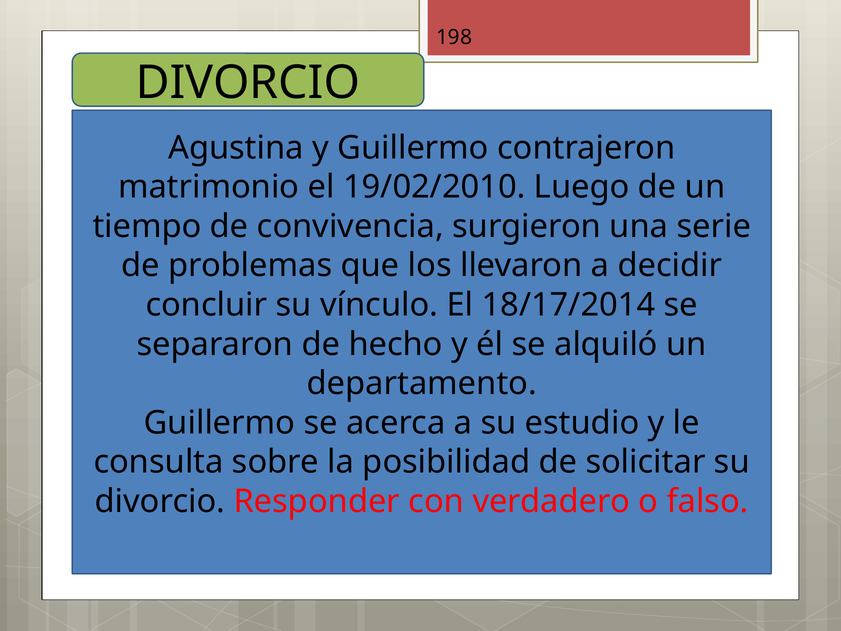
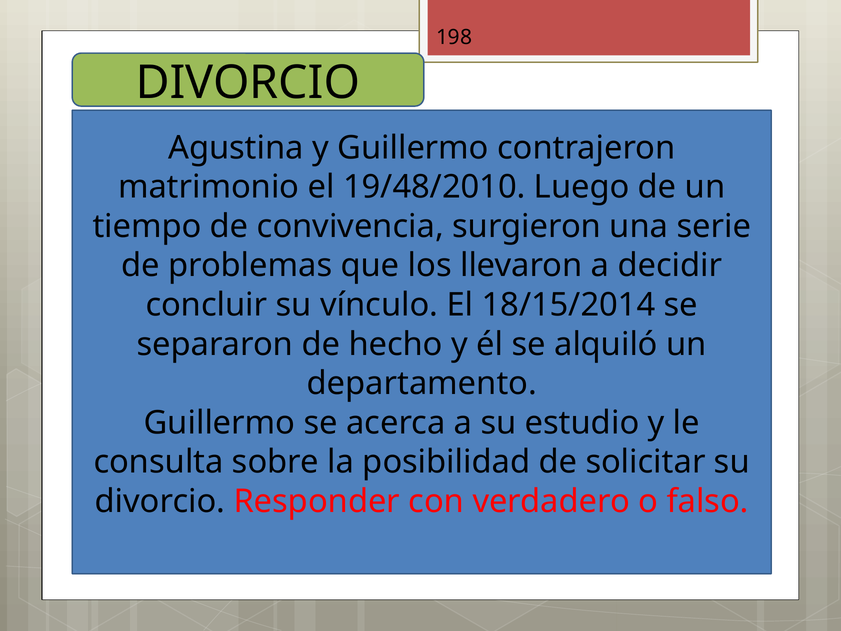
19/02/2010: 19/02/2010 -> 19/48/2010
18/17/2014: 18/17/2014 -> 18/15/2014
